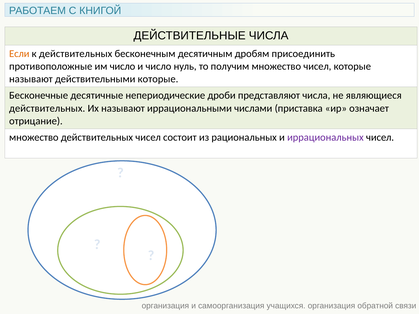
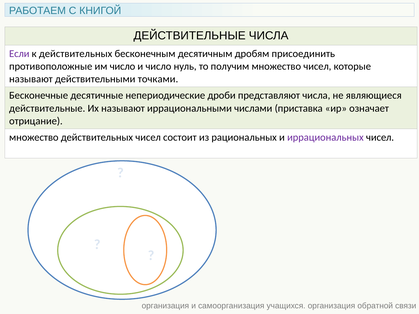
Если colour: orange -> purple
действительными которые: которые -> точками
действительных at (47, 108): действительных -> действительные
